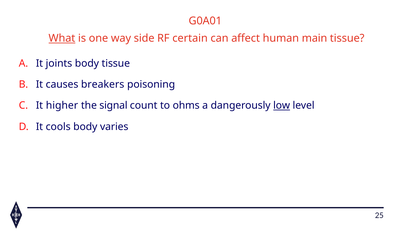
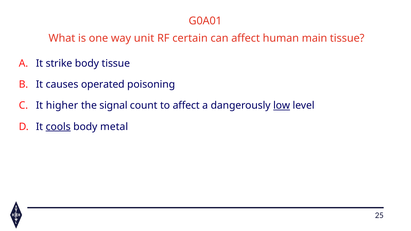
What underline: present -> none
side: side -> unit
joints: joints -> strike
breakers: breakers -> operated
to ohms: ohms -> affect
cools underline: none -> present
varies: varies -> metal
